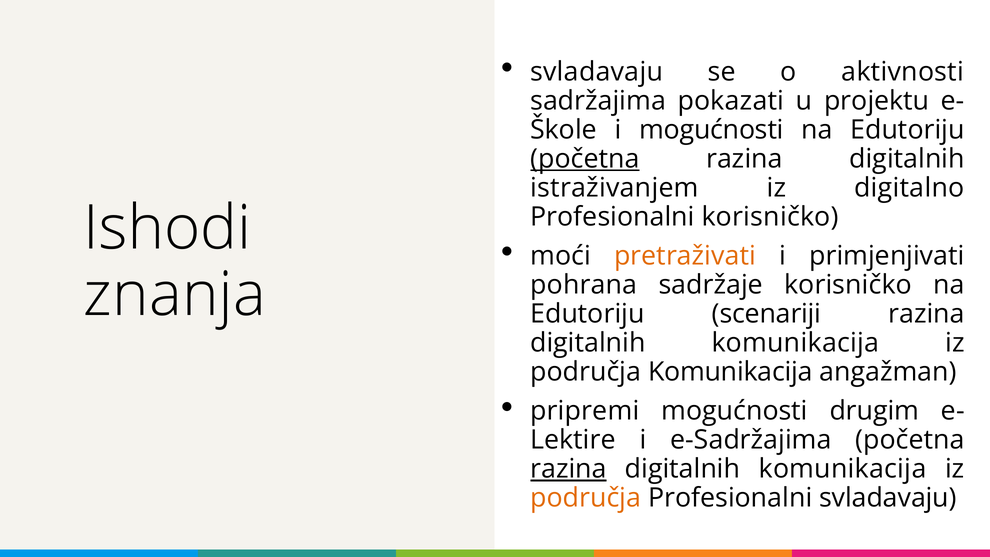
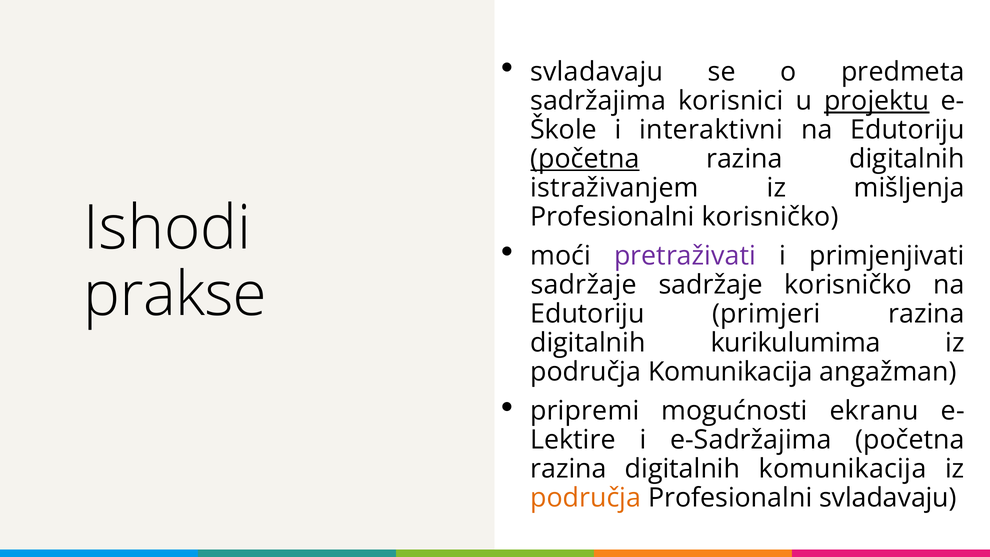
aktivnosti: aktivnosti -> predmeta
pokazati: pokazati -> korisnici
projektu underline: none -> present
i mogućnosti: mogućnosti -> interaktivni
digitalno: digitalno -> mišljenja
pretraživati colour: orange -> purple
znanja: znanja -> prakse
pohrana at (584, 285): pohrana -> sadržaje
scenariji: scenariji -> primjeri
komunikacija at (795, 343): komunikacija -> kurikulumima
drugim: drugim -> ekranu
razina at (568, 469) underline: present -> none
